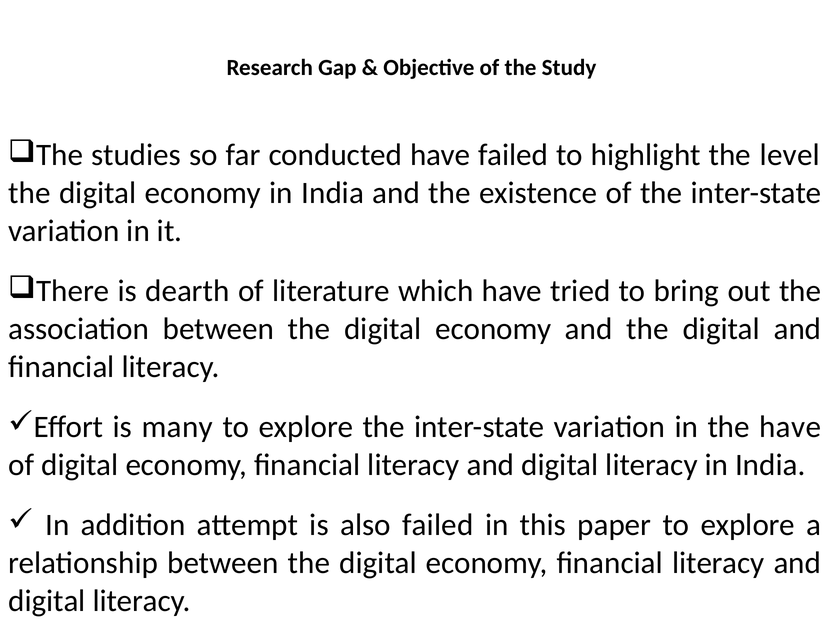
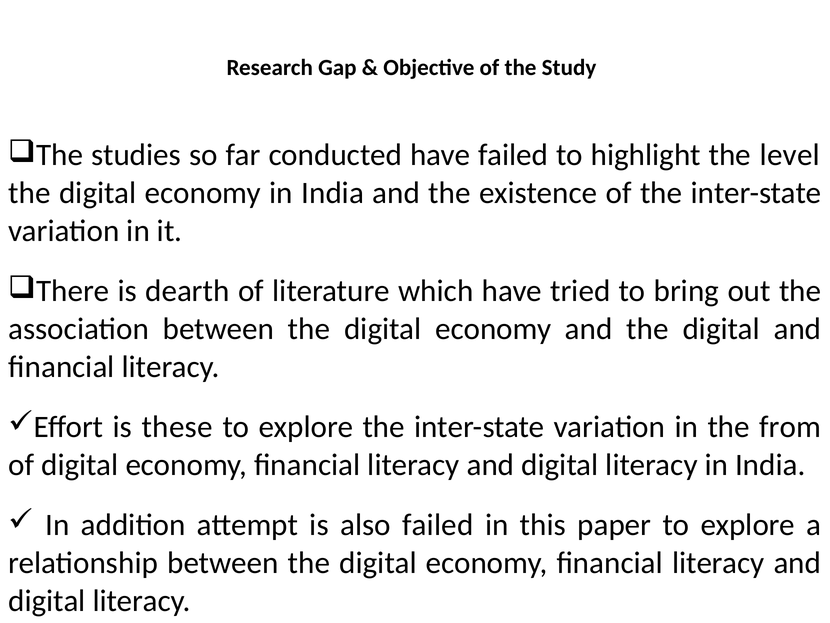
many: many -> these
the have: have -> from
